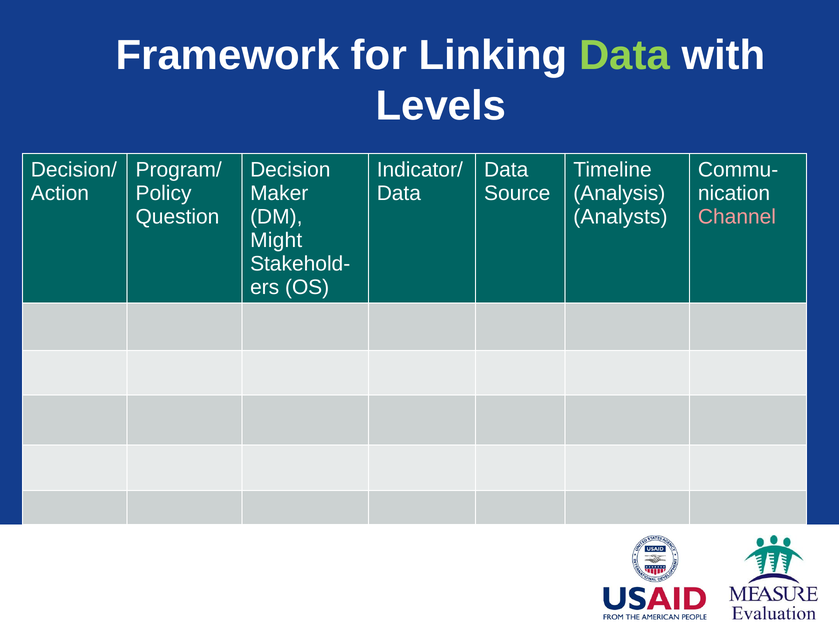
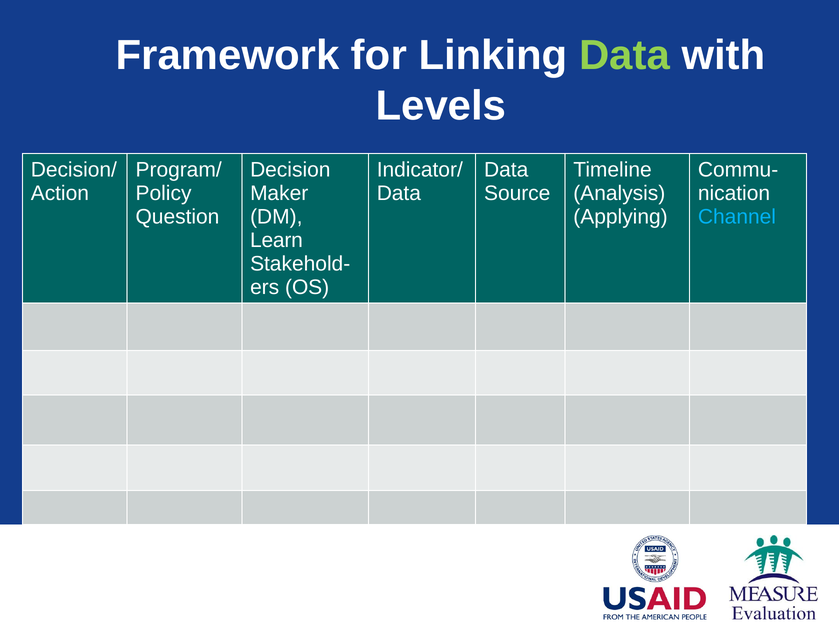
Analysts: Analysts -> Applying
Channel colour: pink -> light blue
Might: Might -> Learn
